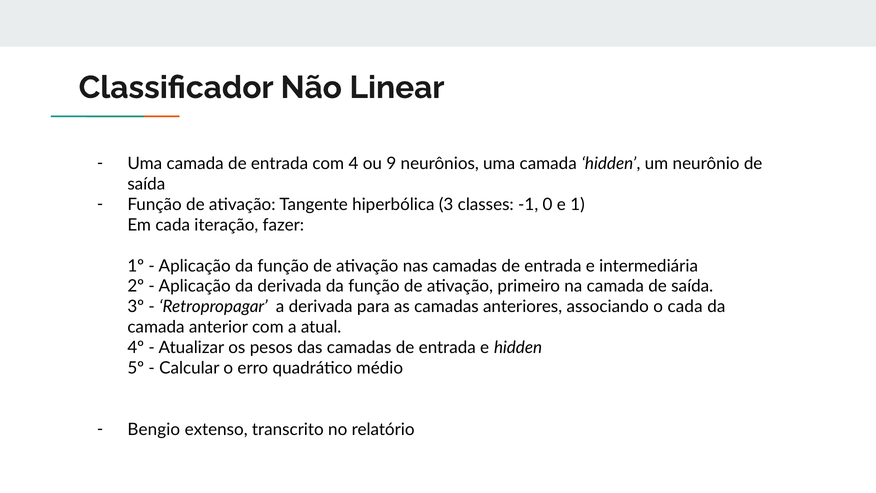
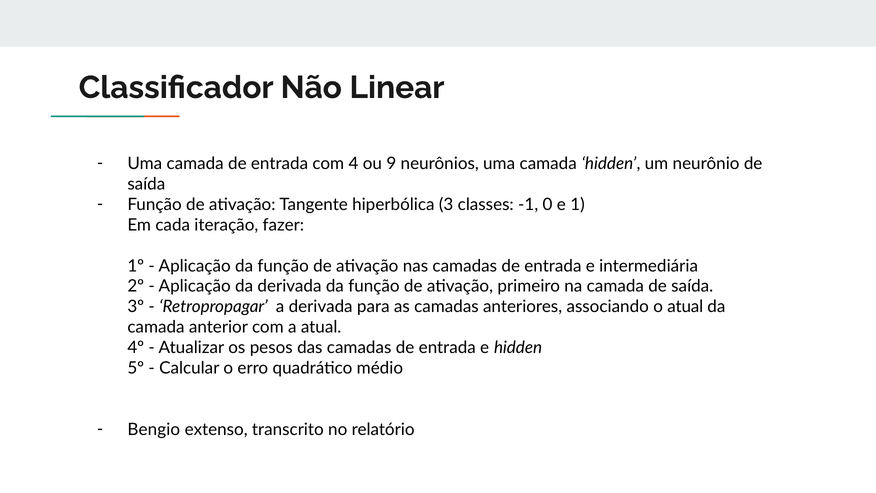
o cada: cada -> atual
